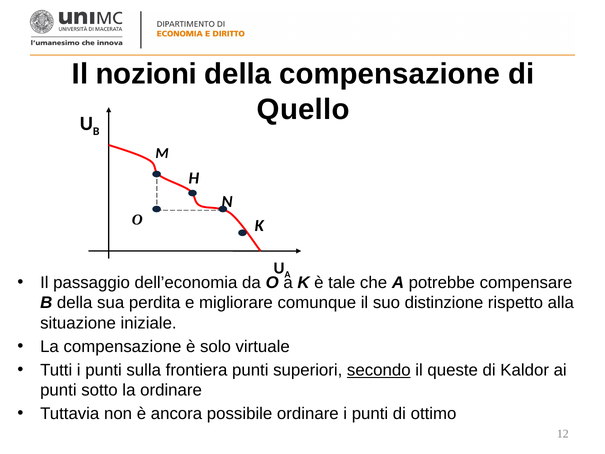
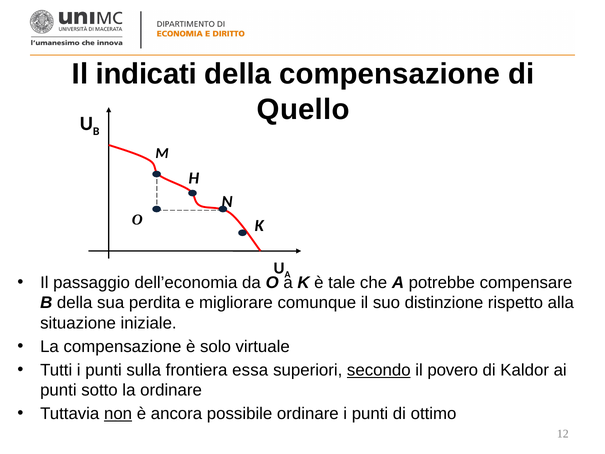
nozioni: nozioni -> indicati
frontiera punti: punti -> essa
queste: queste -> povero
non underline: none -> present
